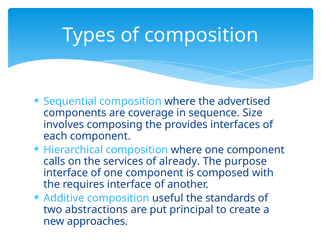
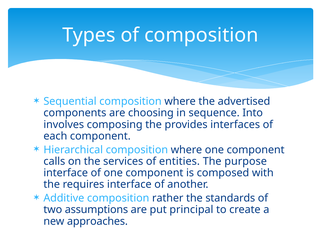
coverage: coverage -> choosing
Size: Size -> Into
already: already -> entities
useful: useful -> rather
abstractions: abstractions -> assumptions
